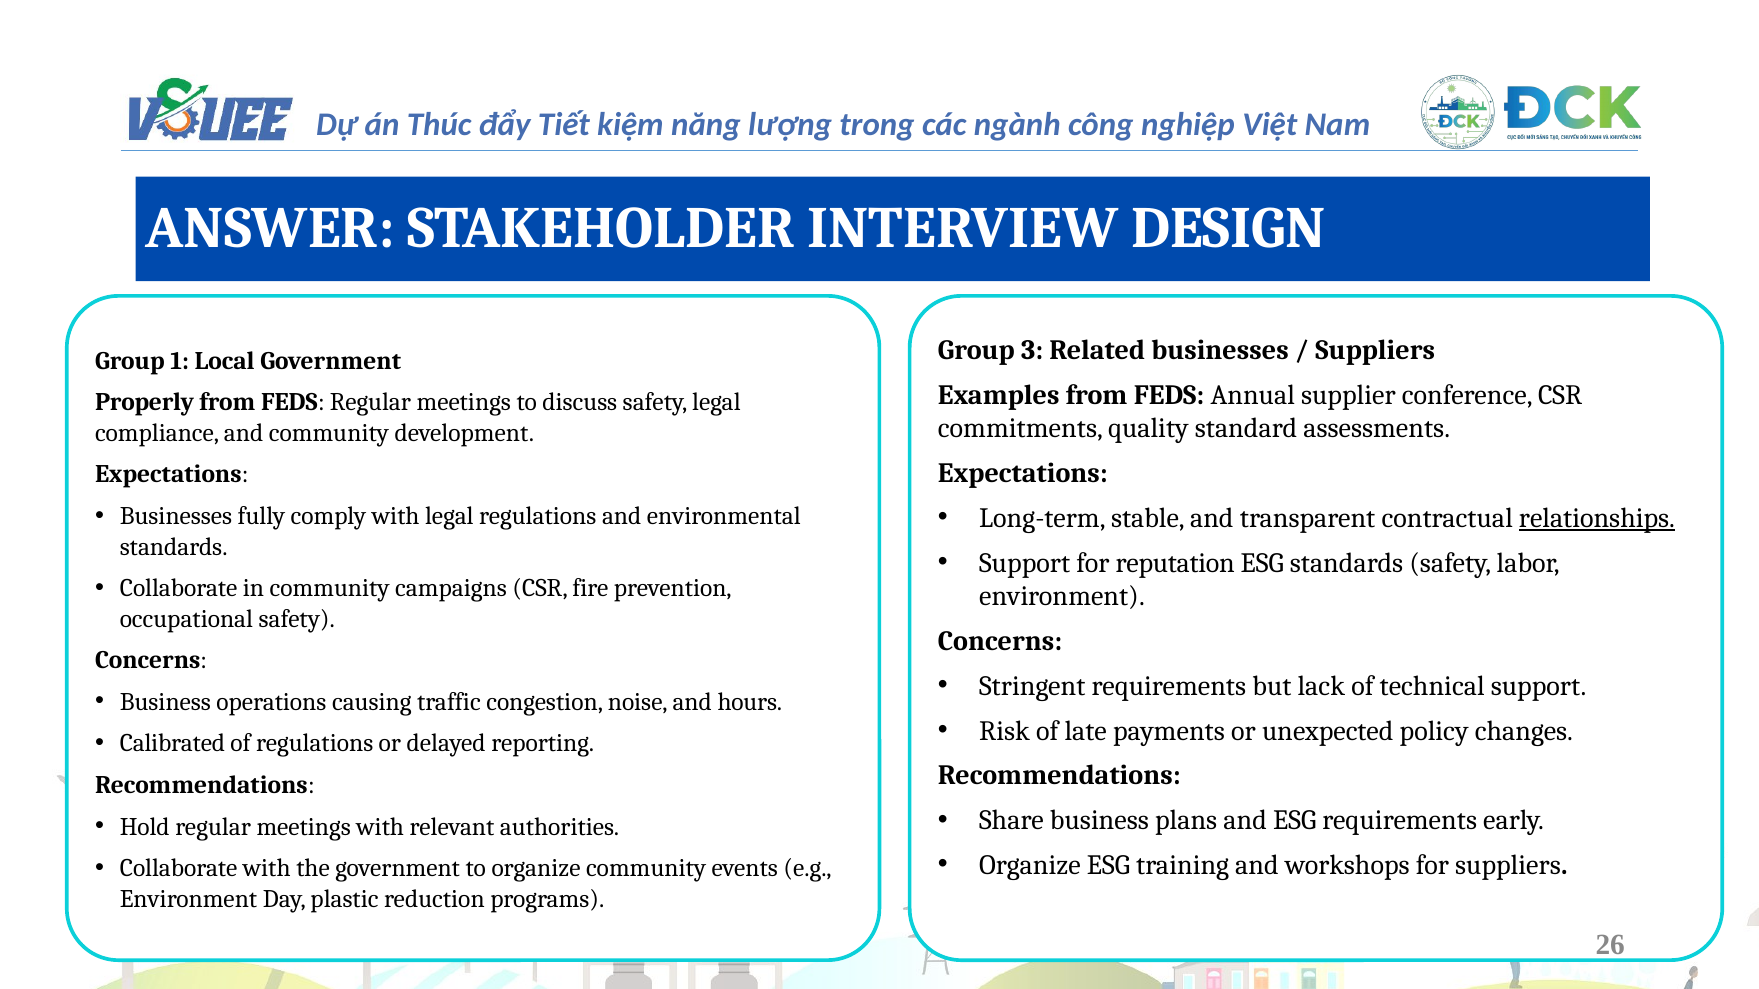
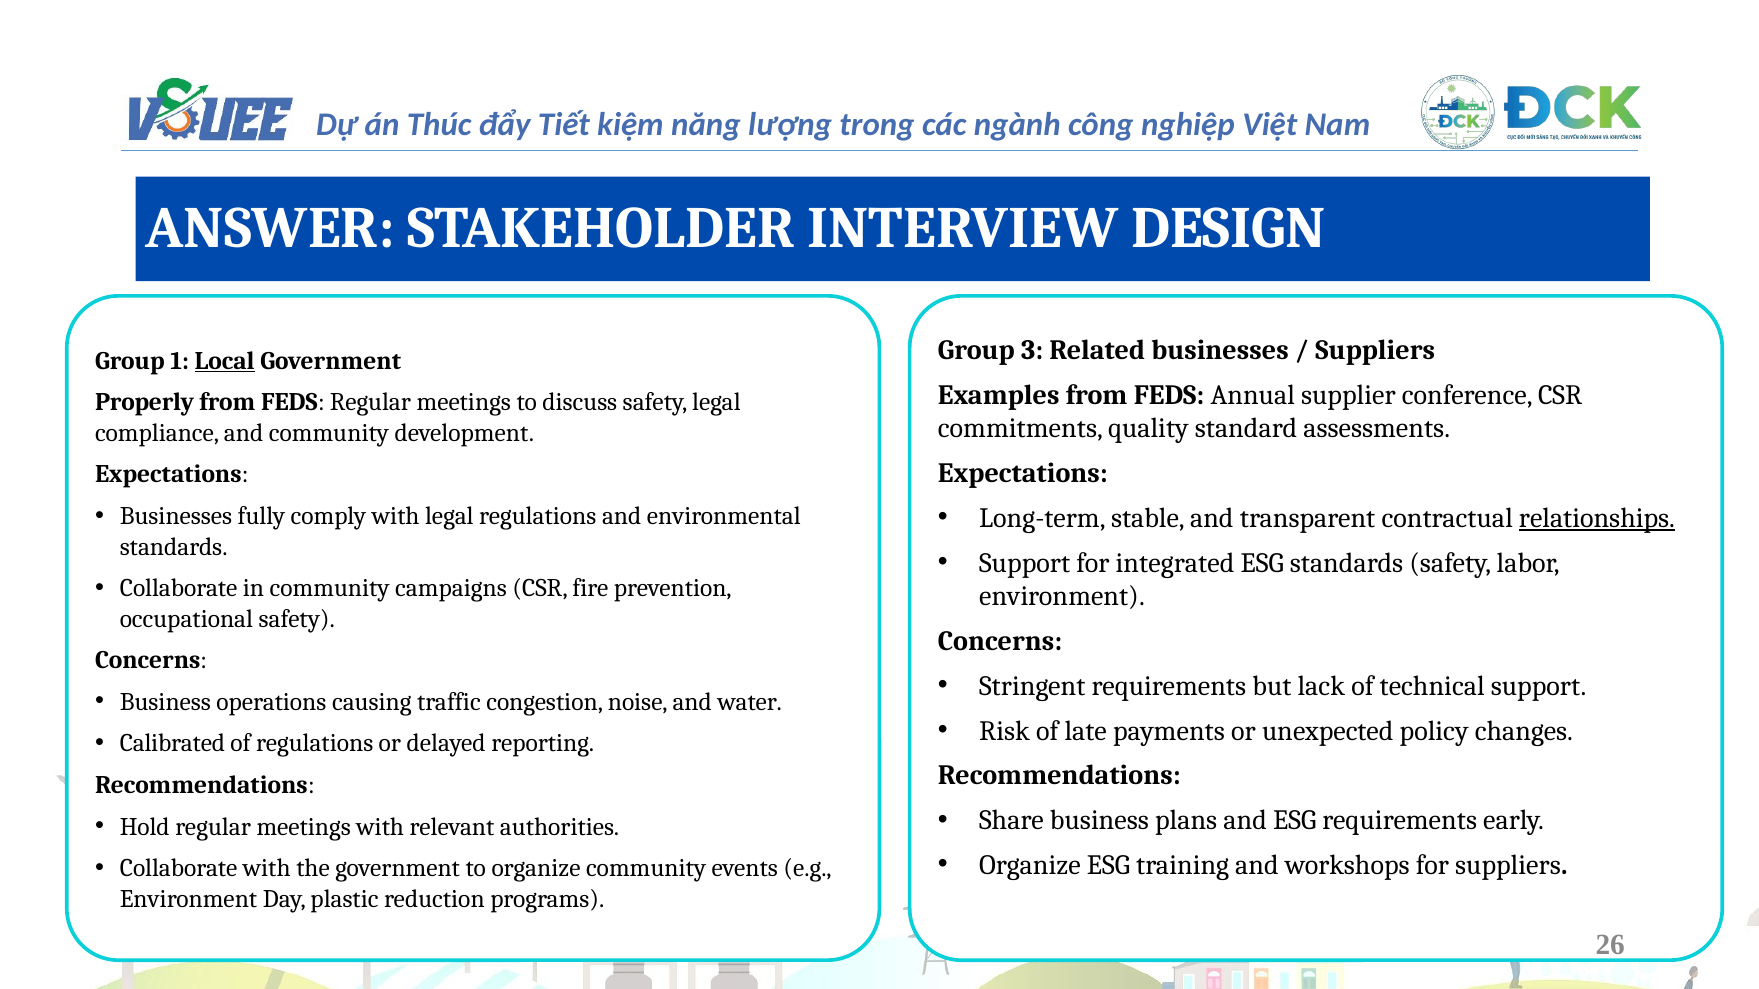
Local underline: none -> present
reputation: reputation -> integrated
hours: hours -> water
